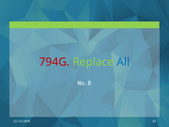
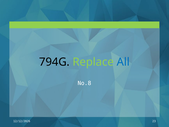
794G colour: red -> black
